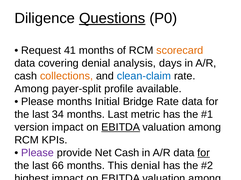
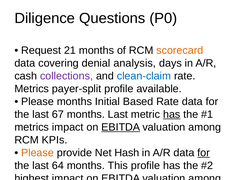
Questions underline: present -> none
41: 41 -> 21
collections colour: orange -> purple
Among at (32, 89): Among -> Metrics
Bridge: Bridge -> Based
34: 34 -> 67
has at (172, 115) underline: none -> present
version at (32, 128): version -> metrics
Please at (37, 153) colour: purple -> orange
Net Cash: Cash -> Hash
66: 66 -> 64
This denial: denial -> profile
